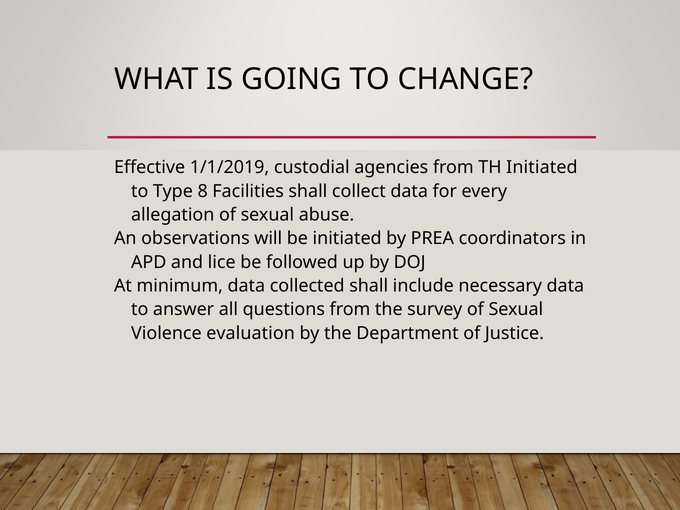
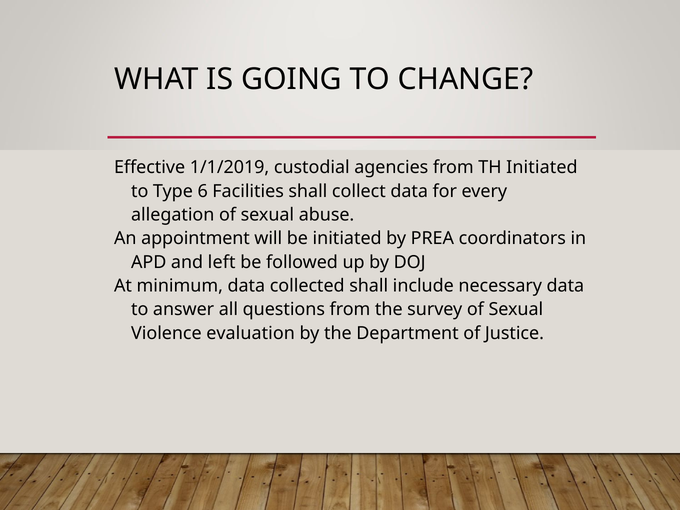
8: 8 -> 6
observations: observations -> appointment
lice: lice -> left
